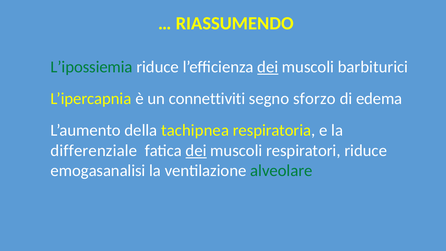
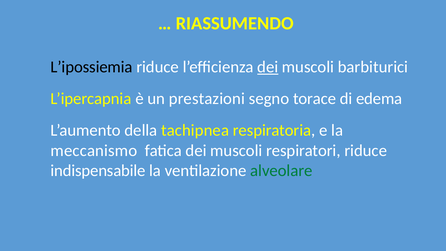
L’ipossiemia colour: green -> black
connettiviti: connettiviti -> prestazioni
sforzo: sforzo -> torace
differenziale: differenziale -> meccanismo
dei at (196, 150) underline: present -> none
emogasanalisi: emogasanalisi -> indispensabile
